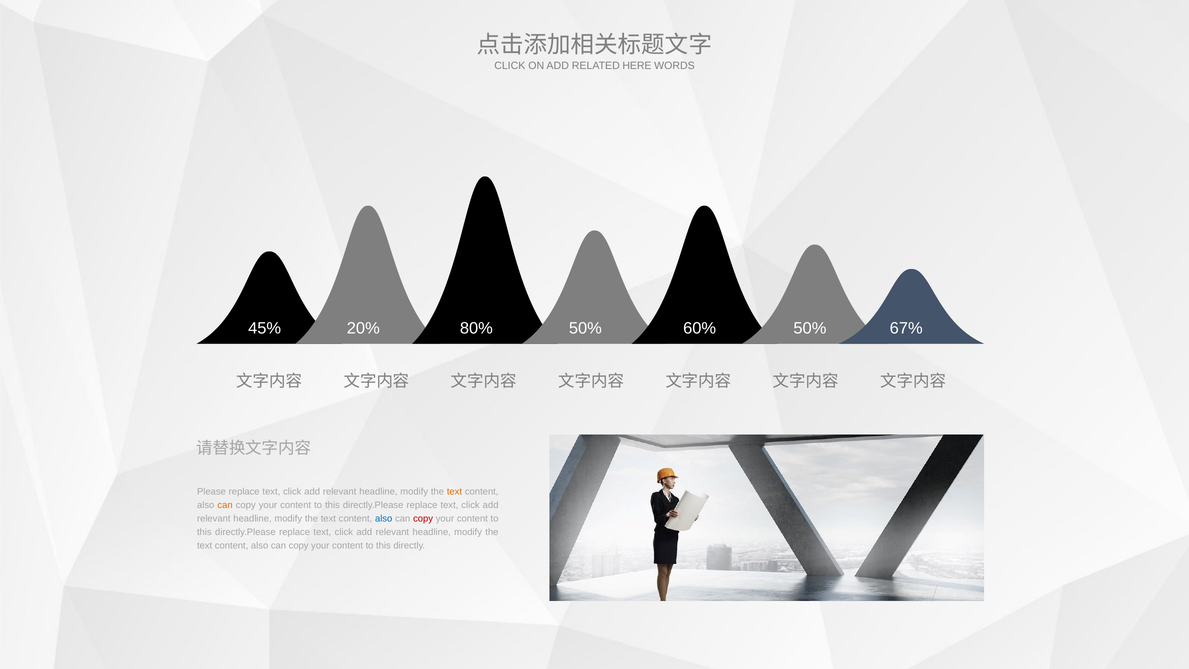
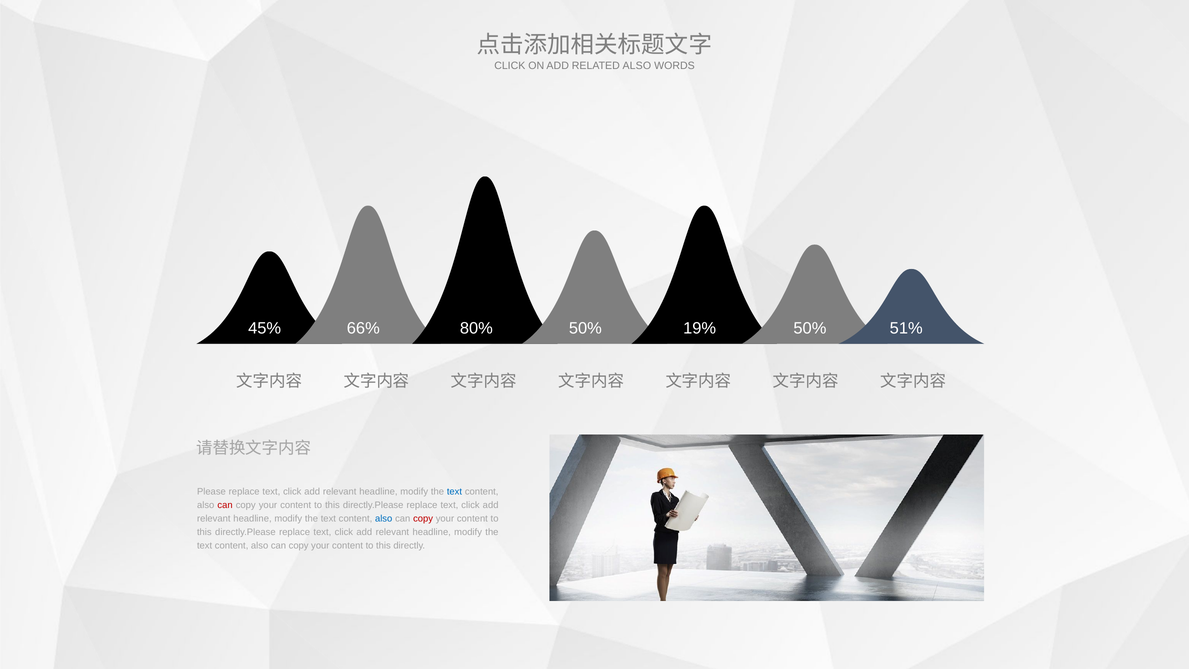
RELATED HERE: HERE -> ALSO
20%: 20% -> 66%
60%: 60% -> 19%
67%: 67% -> 51%
text at (454, 492) colour: orange -> blue
can at (225, 505) colour: orange -> red
